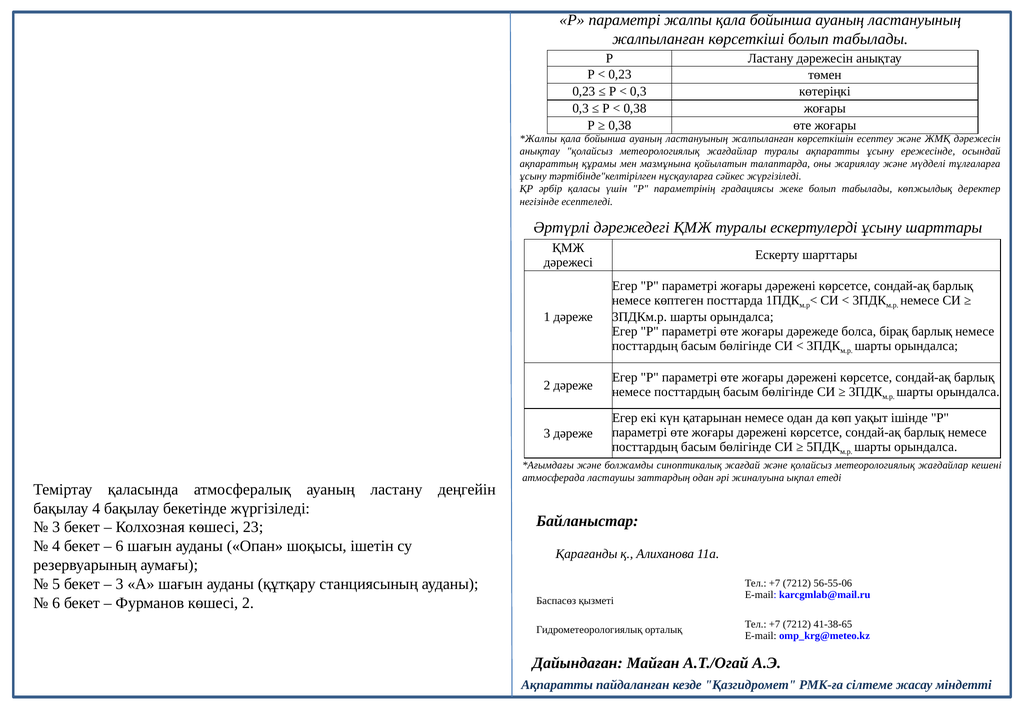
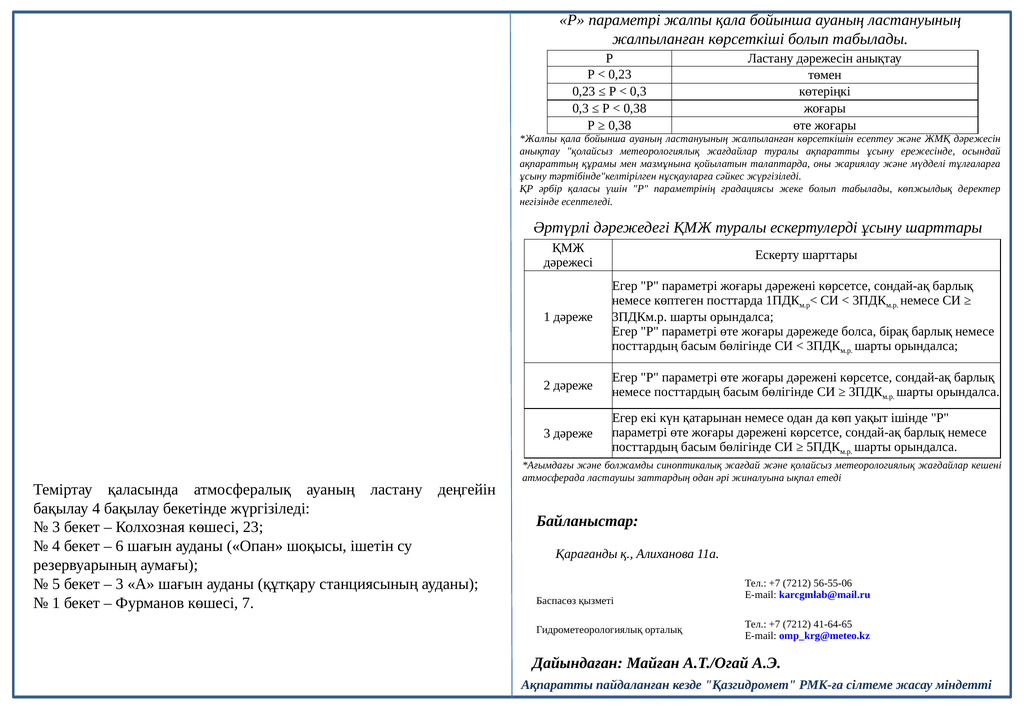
6 at (56, 603): 6 -> 1
көшесі 2: 2 -> 7
41-38-65: 41-38-65 -> 41-64-65
